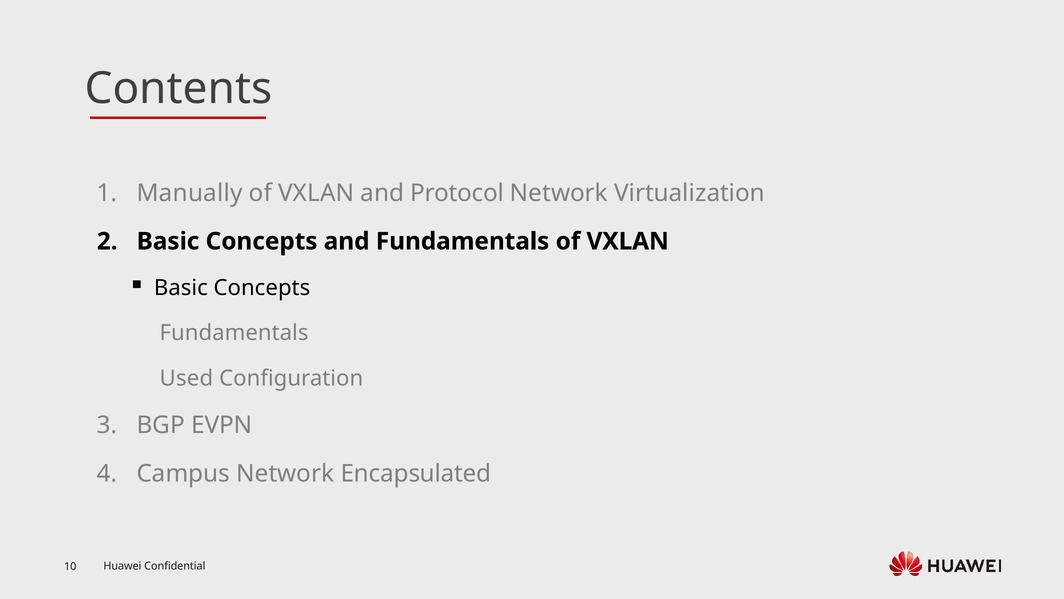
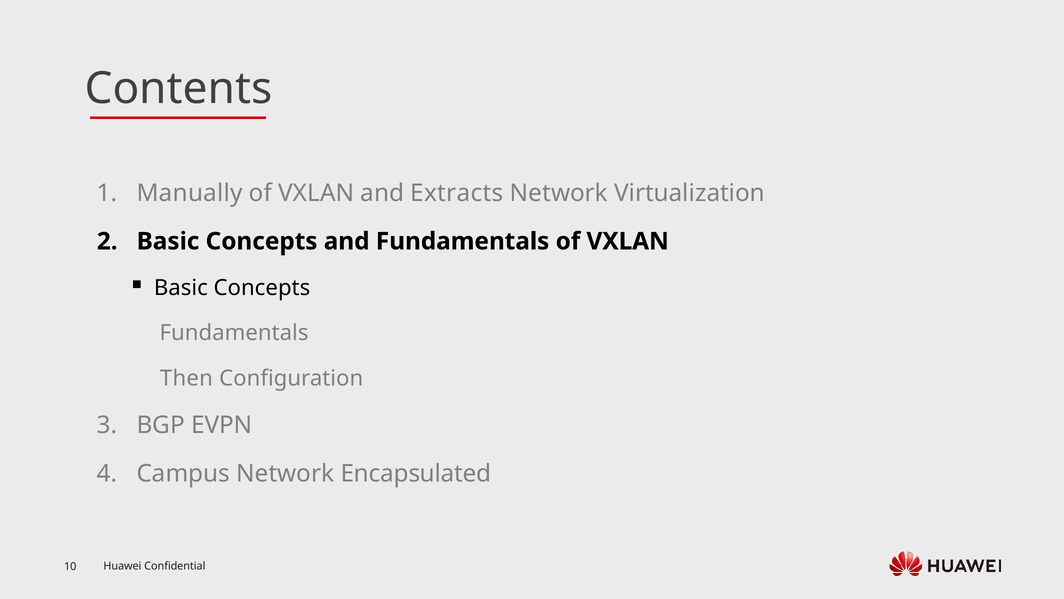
Protocol: Protocol -> Extracts
Used: Used -> Then
